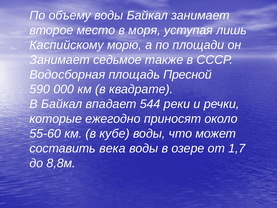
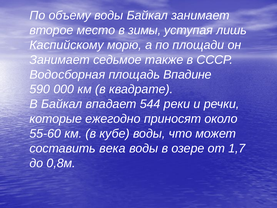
моря: моря -> зимы
Пресной: Пресной -> Впадине
8,8м: 8,8м -> 0,8м
